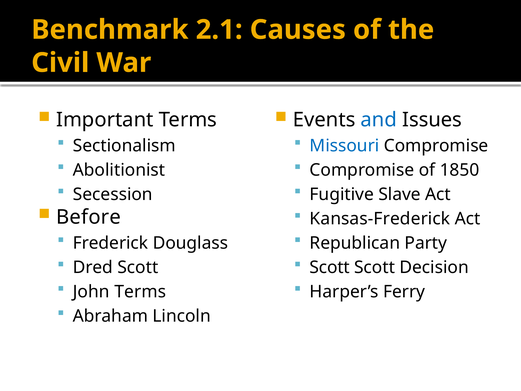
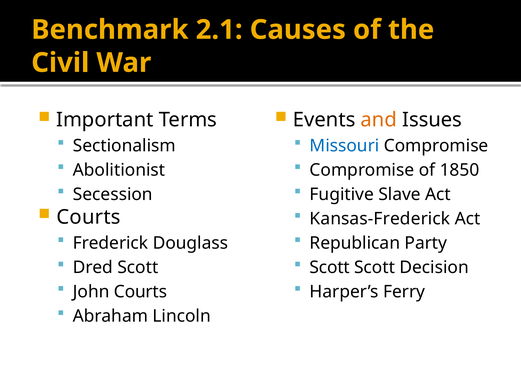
and colour: blue -> orange
Before at (89, 217): Before -> Courts
John Terms: Terms -> Courts
